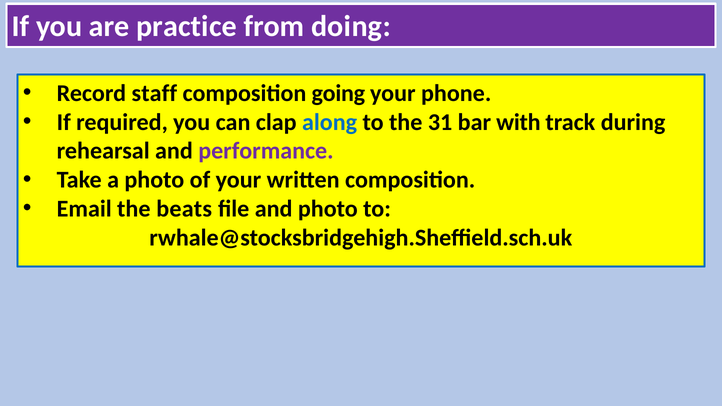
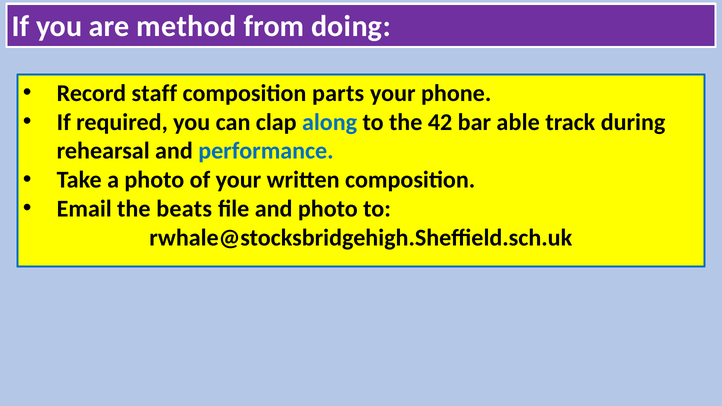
practice: practice -> method
going: going -> parts
31: 31 -> 42
with: with -> able
performance colour: purple -> blue
